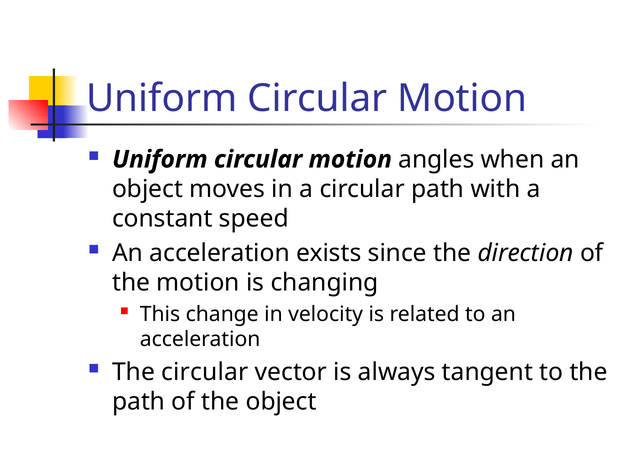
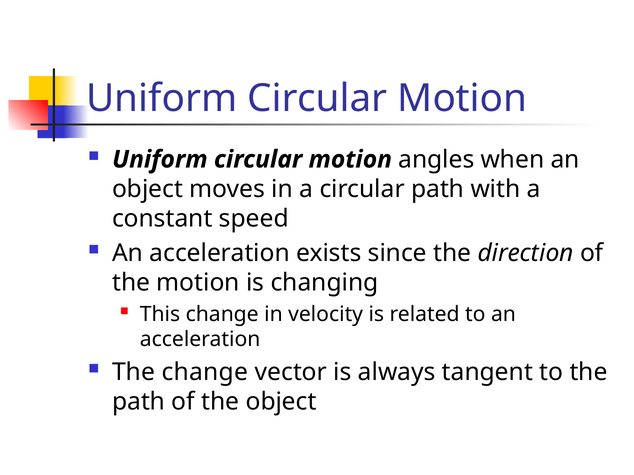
The circular: circular -> change
